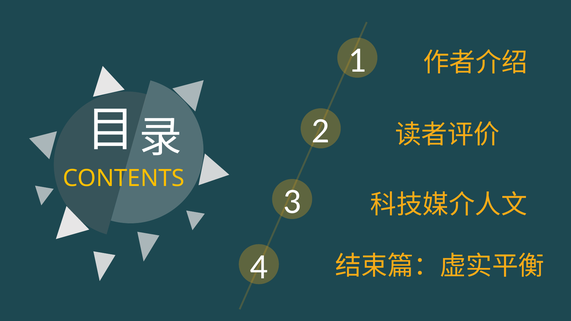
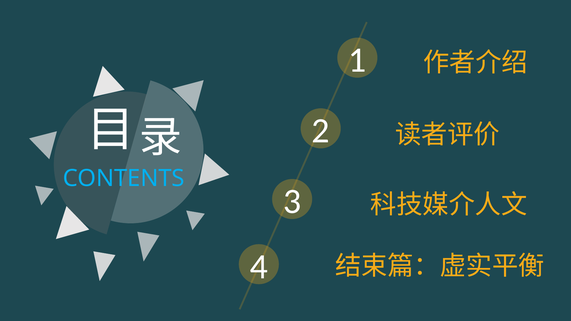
CONTENTS colour: yellow -> light blue
